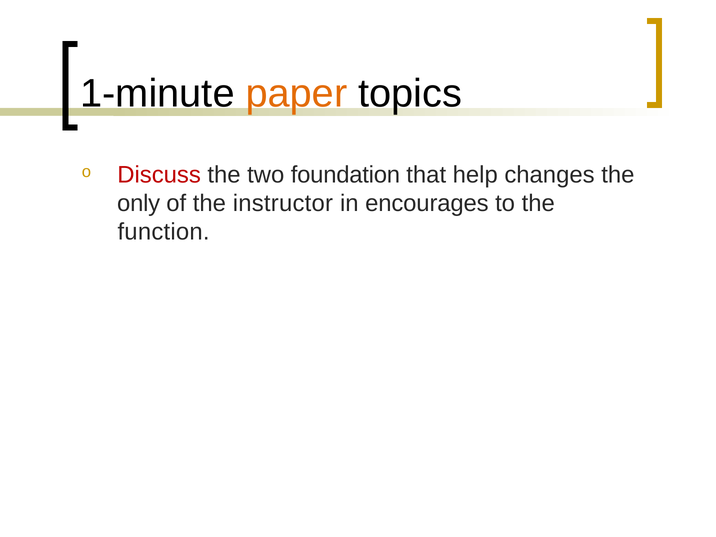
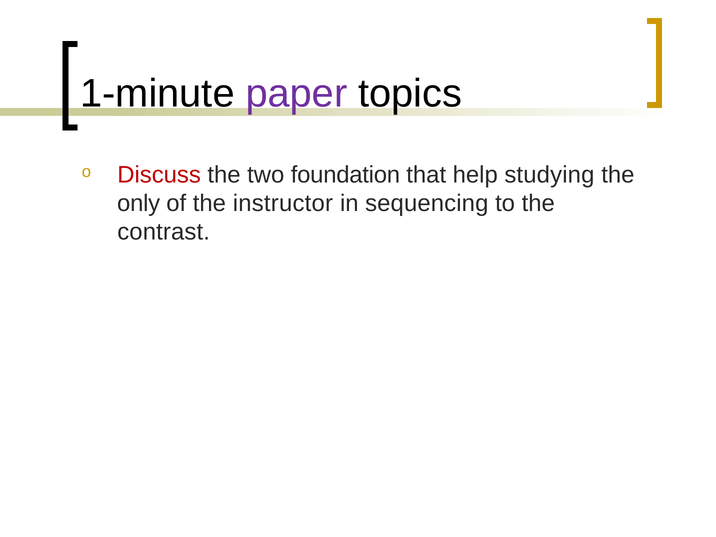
paper colour: orange -> purple
changes: changes -> studying
encourages: encourages -> sequencing
function: function -> contrast
